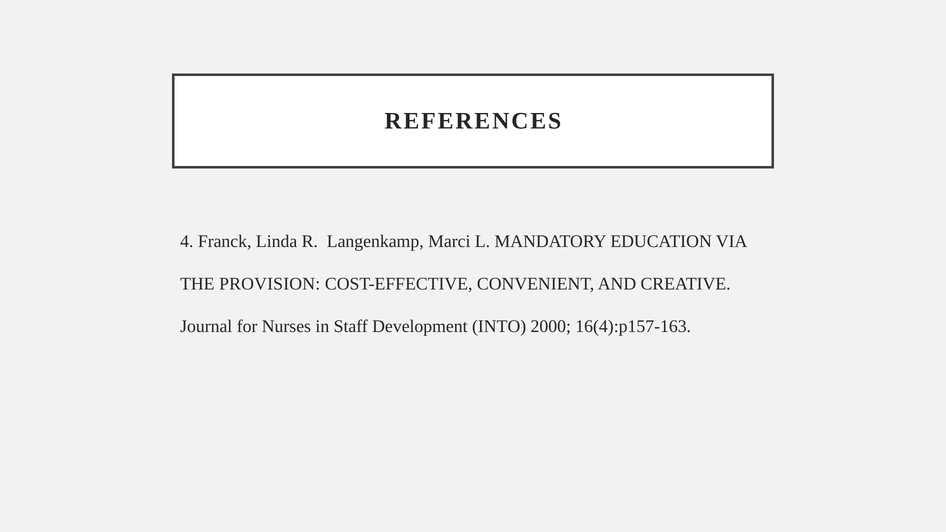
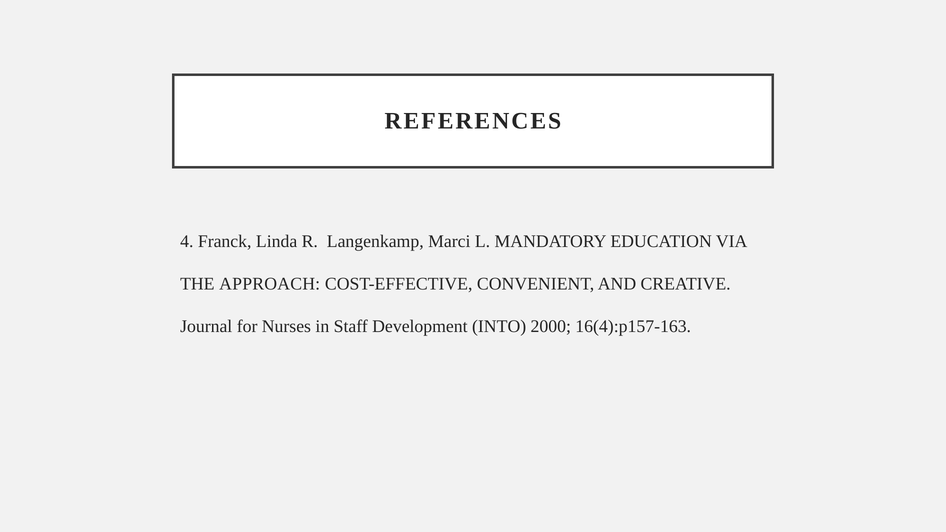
PROVISION: PROVISION -> APPROACH
